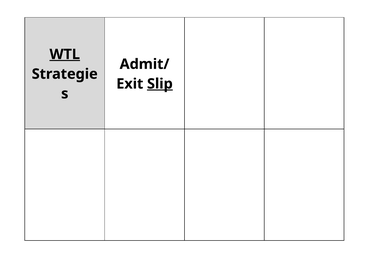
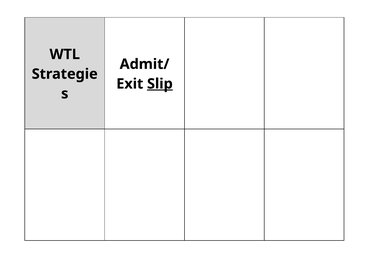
WTL underline: present -> none
